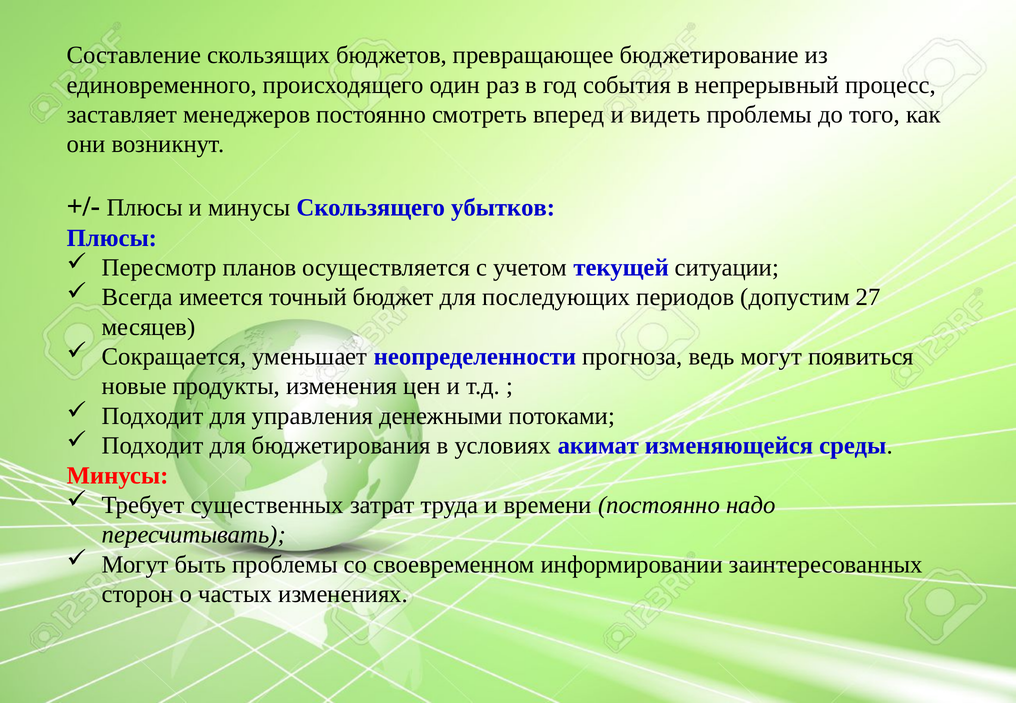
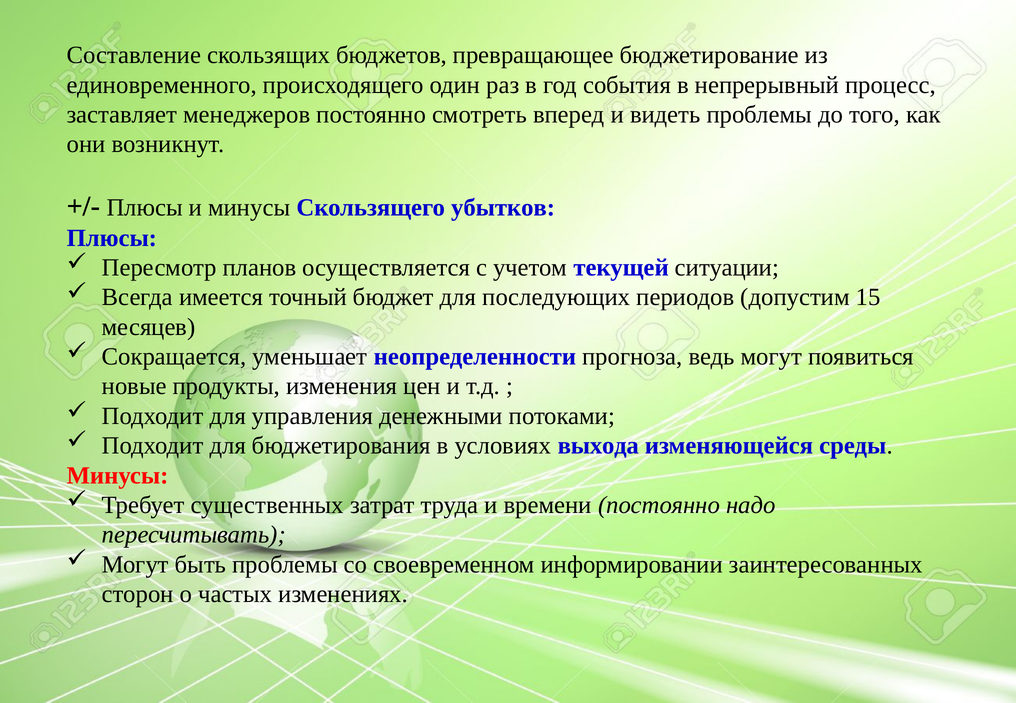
27: 27 -> 15
акимат: акимат -> выхода
